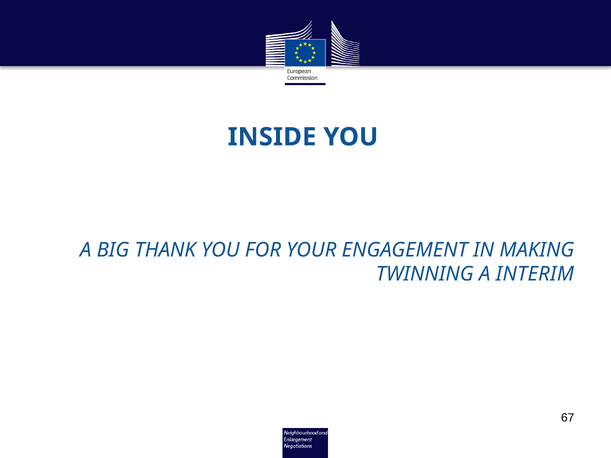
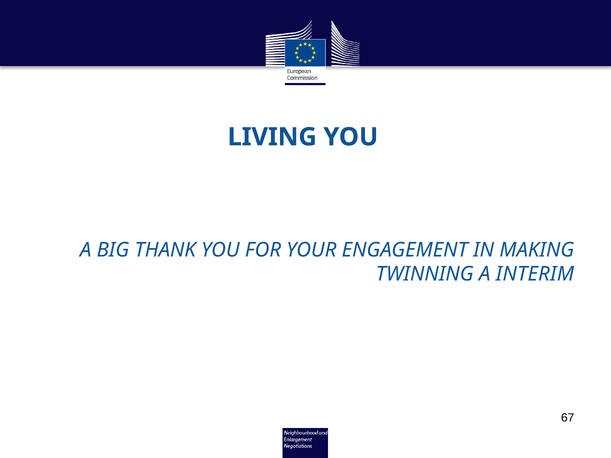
INSIDE: INSIDE -> LIVING
